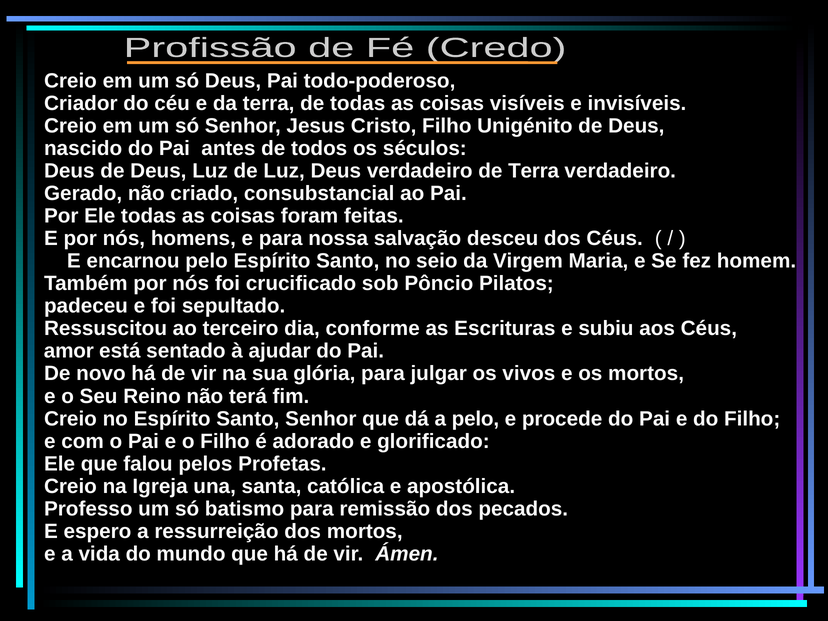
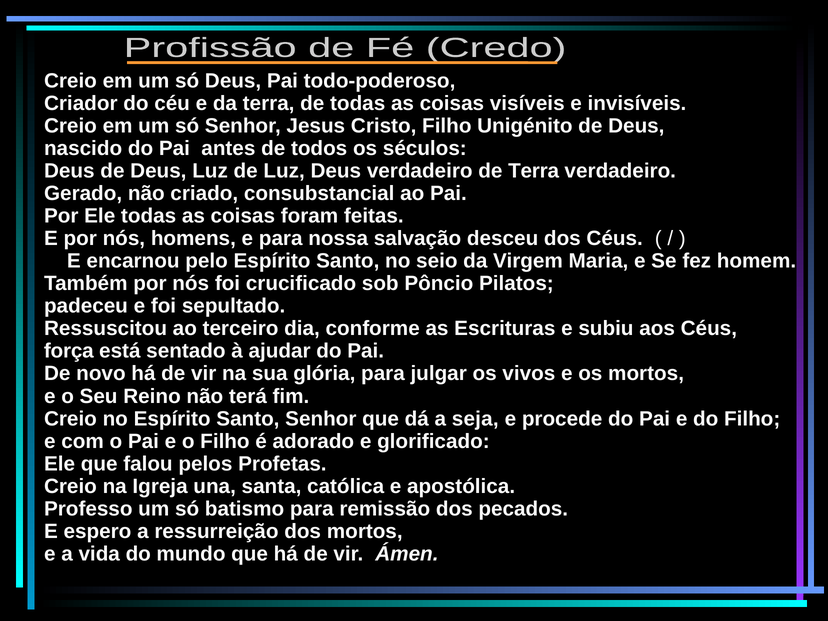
amor: amor -> força
a pelo: pelo -> seja
